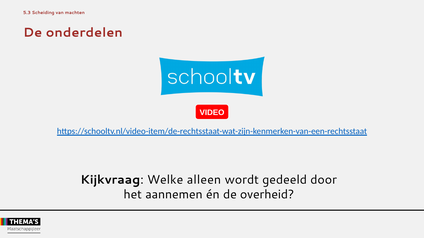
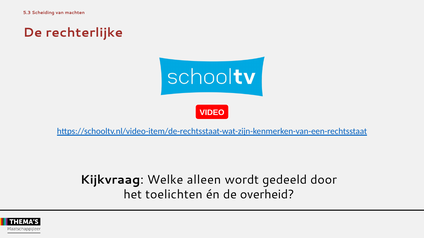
onderdelen: onderdelen -> rechterlijke
aannemen: aannemen -> toelichten
